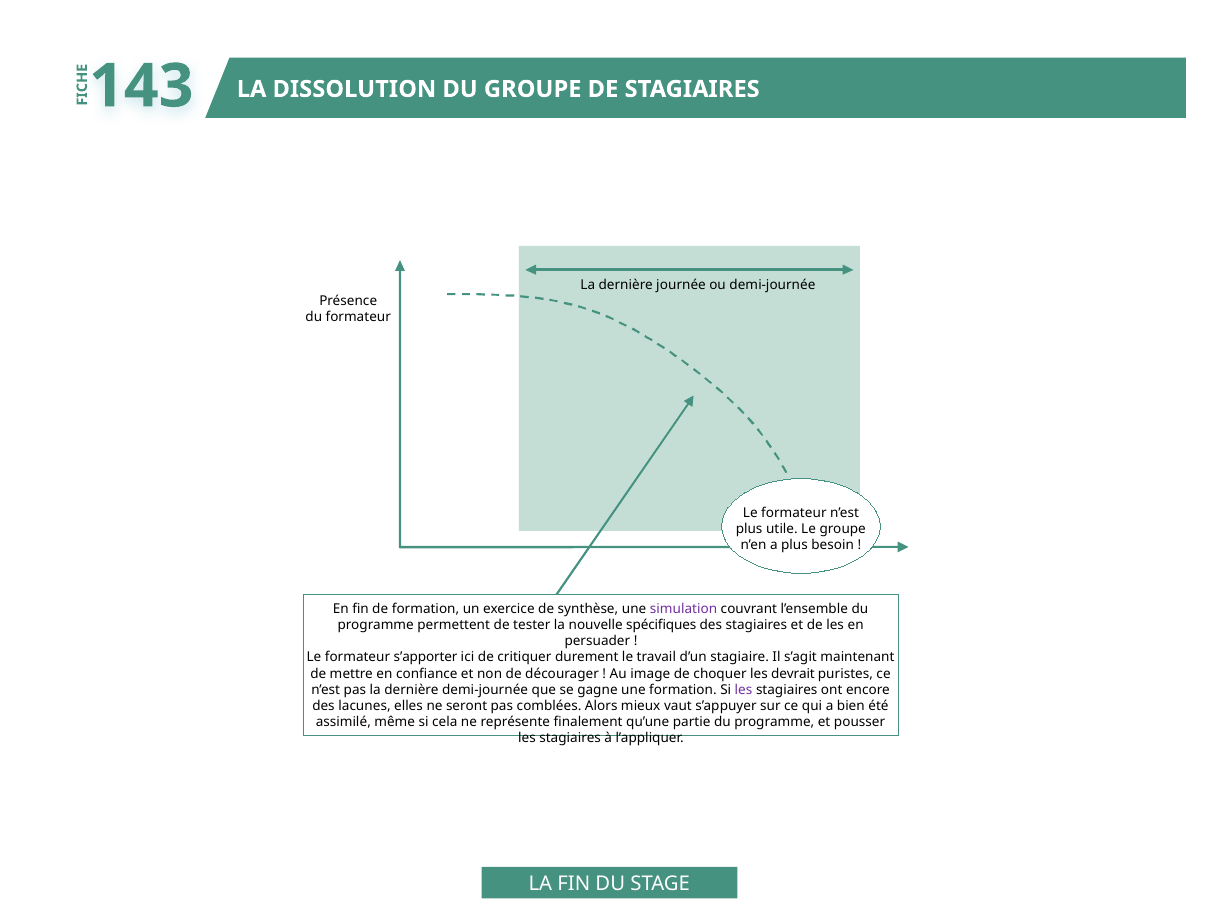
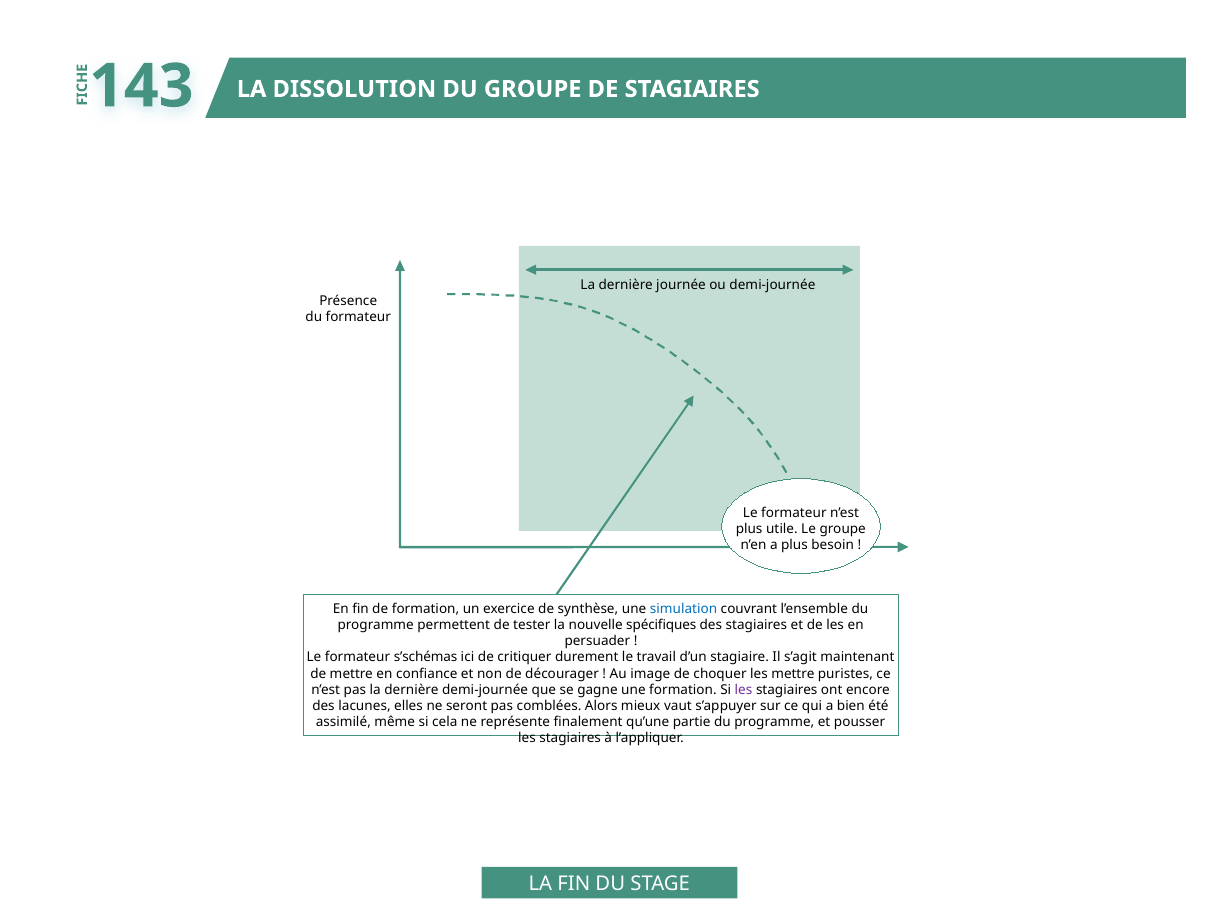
simulation colour: purple -> blue
s’apporter: s’apporter -> s’schémas
les devrait: devrait -> mettre
